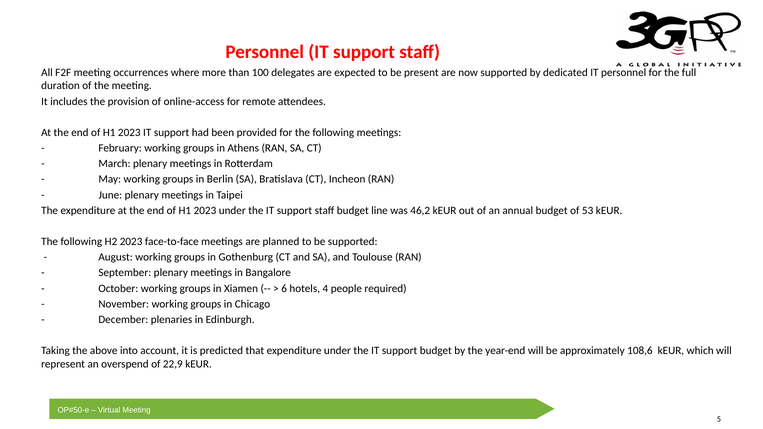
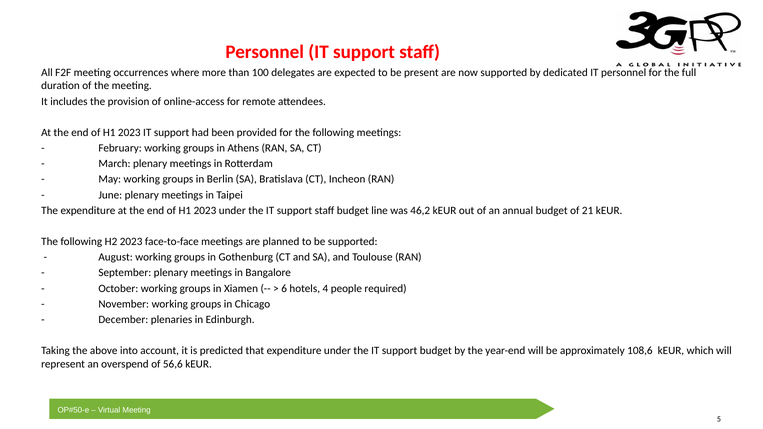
53: 53 -> 21
22,9: 22,9 -> 56,6
